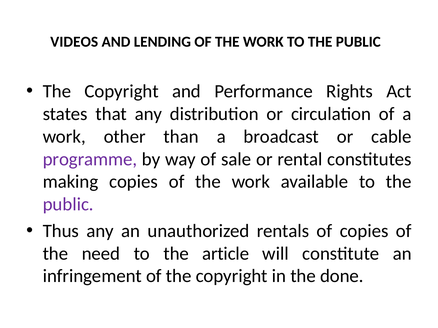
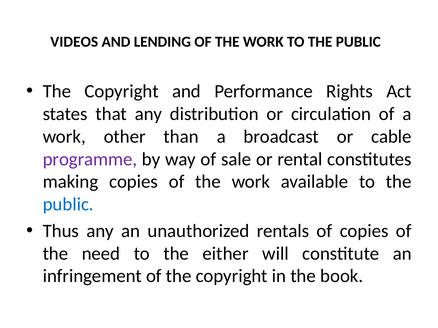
public at (68, 205) colour: purple -> blue
article: article -> either
done: done -> book
